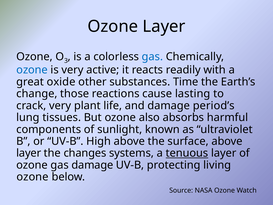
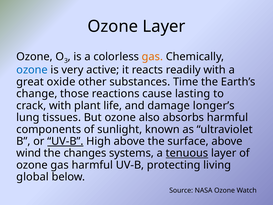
gas at (152, 57) colour: blue -> orange
crack very: very -> with
period’s: period’s -> longer’s
UV-B at (65, 141) underline: none -> present
layer at (29, 153): layer -> wind
gas damage: damage -> harmful
ozone at (33, 177): ozone -> global
